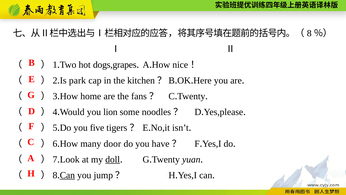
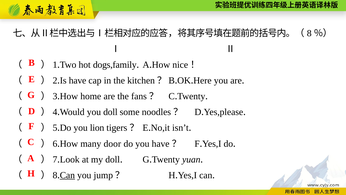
dogs,grapes: dogs,grapes -> dogs,family
park at (77, 80): park -> have
you lion: lion -> doll
five: five -> lion
doll at (113, 159) underline: present -> none
